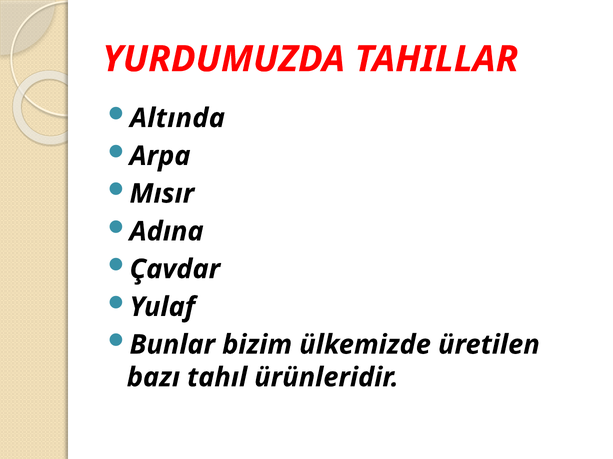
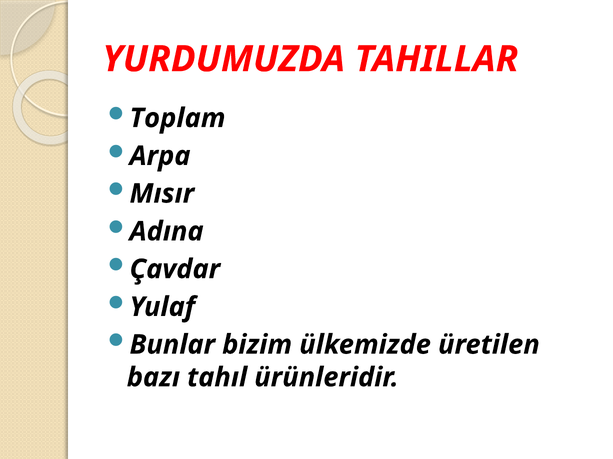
Altında: Altında -> Toplam
